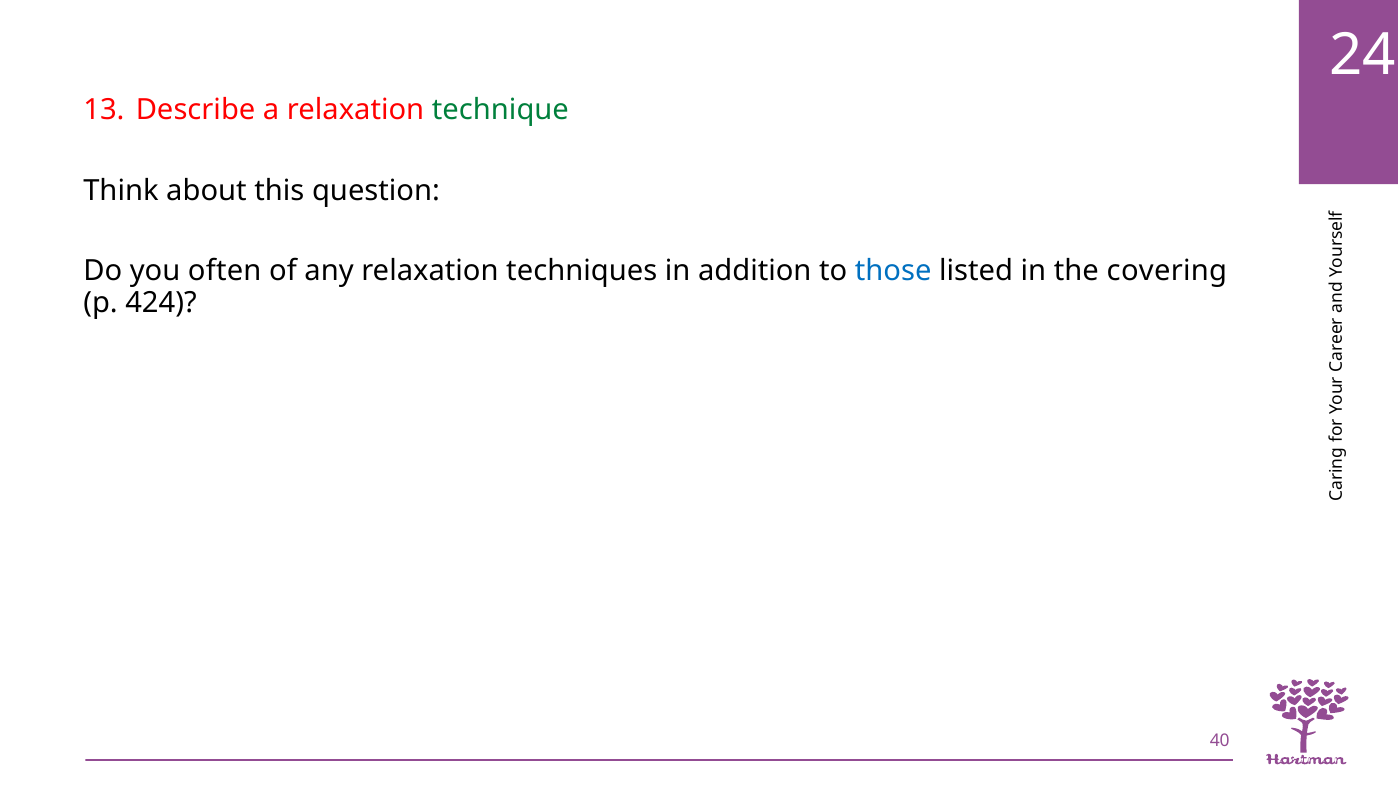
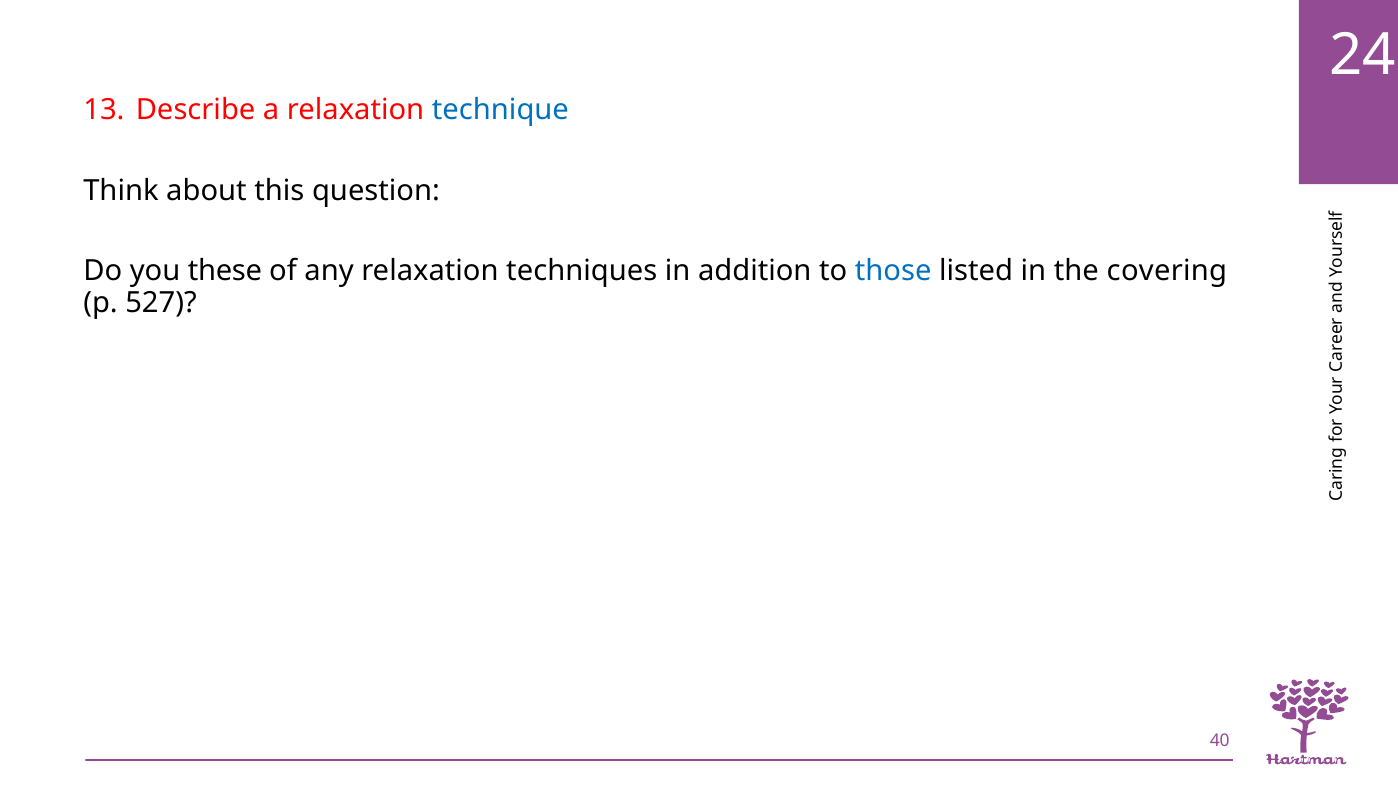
technique colour: green -> blue
often: often -> these
424: 424 -> 527
